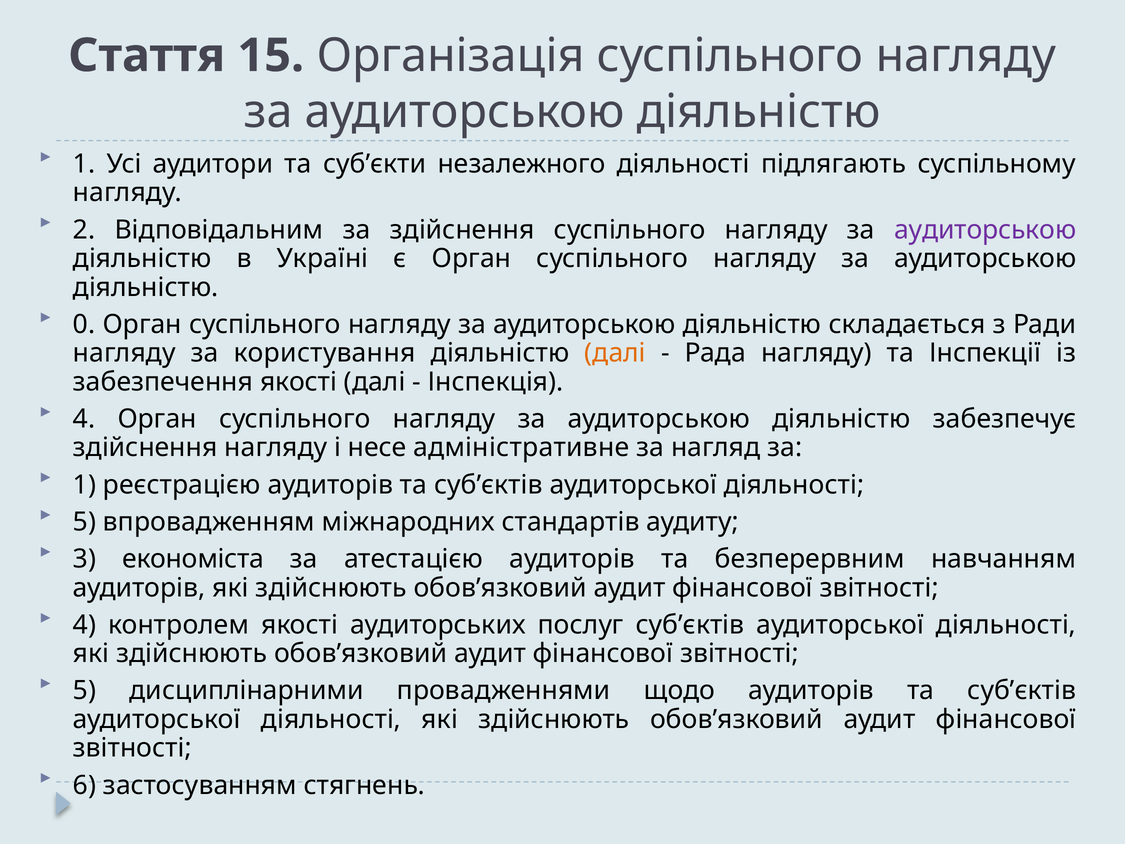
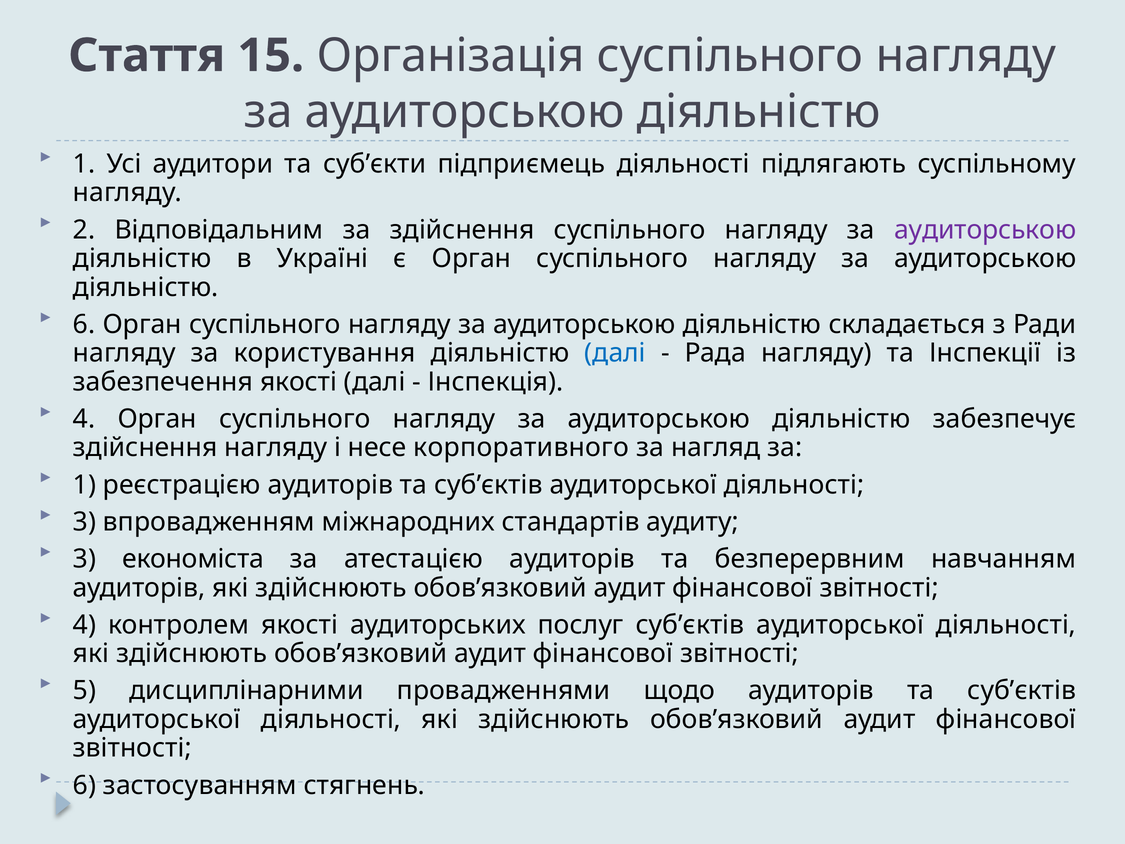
незалежного: незалежного -> підприємець
0 at (84, 324): 0 -> 6
далі at (615, 353) colour: orange -> blue
адміністративне: адміністративне -> корпоративного
5 at (85, 522): 5 -> 3
